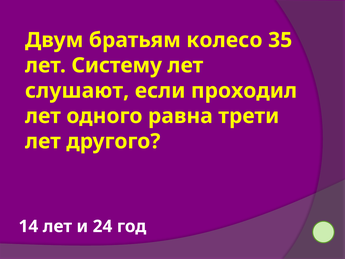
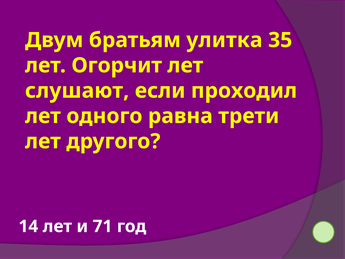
колесо: колесо -> улитка
Систему: Систему -> Огорчит
24: 24 -> 71
